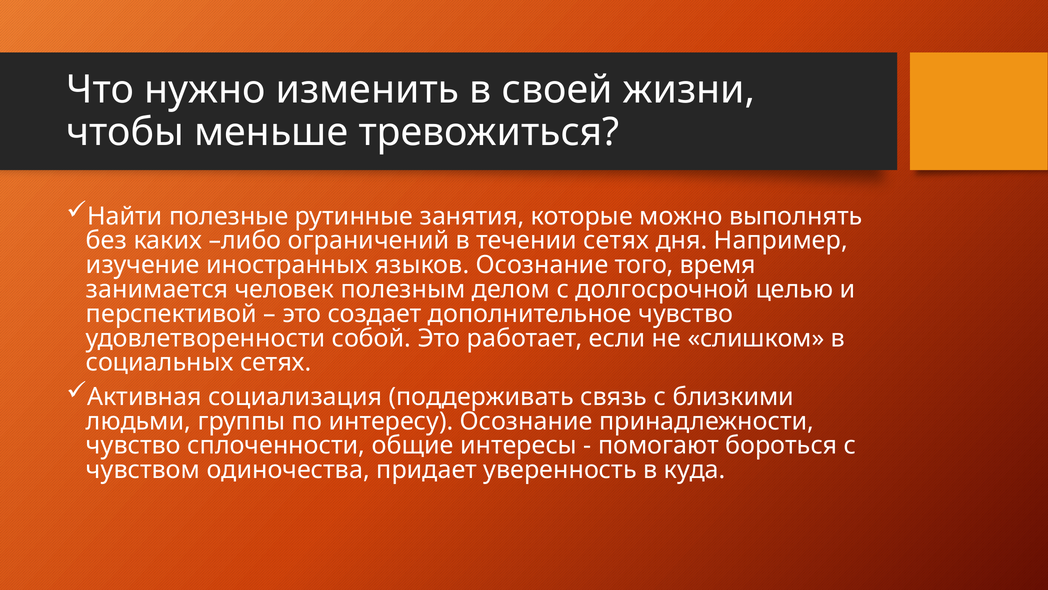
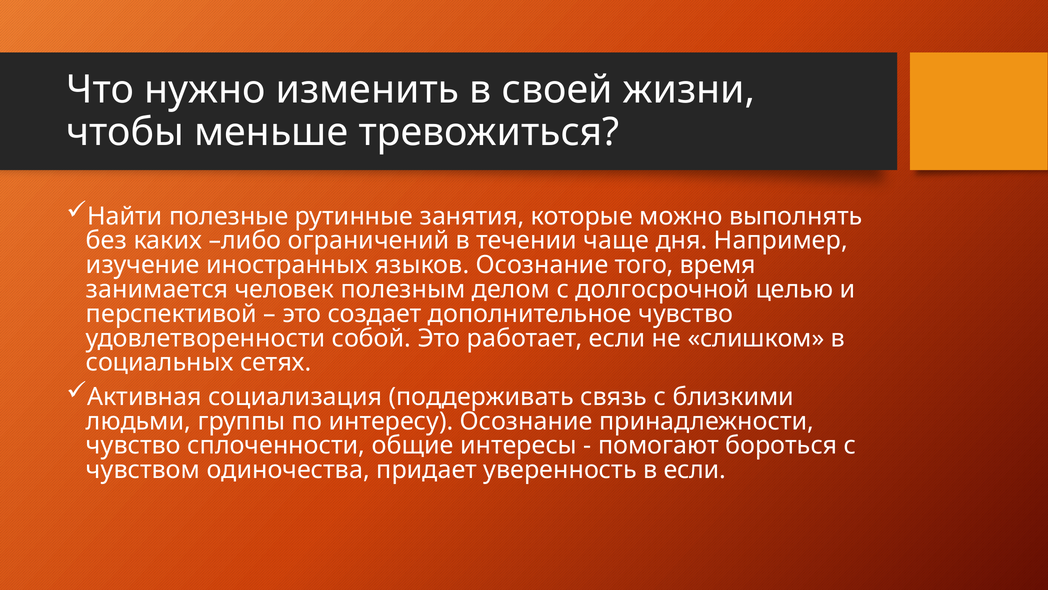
течении сетях: сетях -> чаще
в куда: куда -> если
